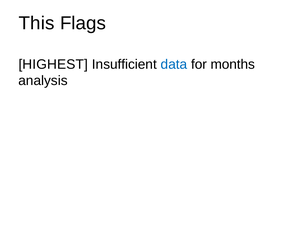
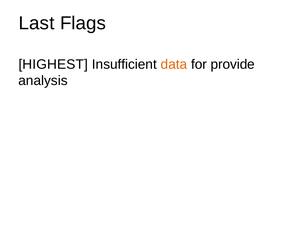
This: This -> Last
data colour: blue -> orange
months: months -> provide
